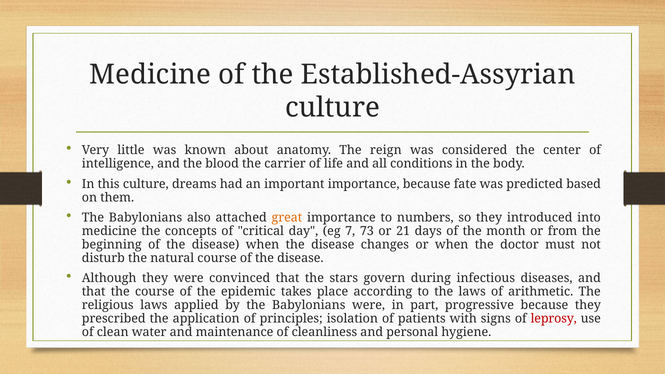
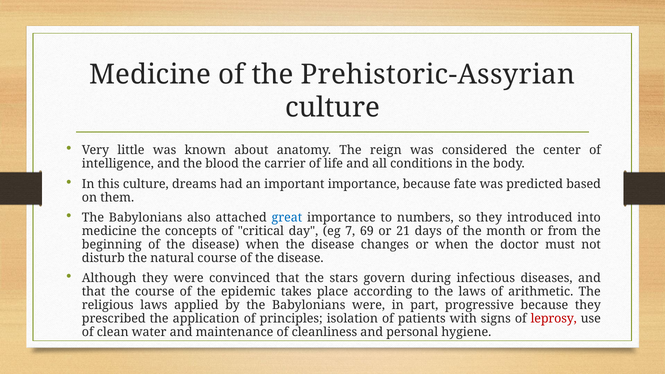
Established-Assyrian: Established-Assyrian -> Prehistoric-Assyrian
great colour: orange -> blue
73: 73 -> 69
